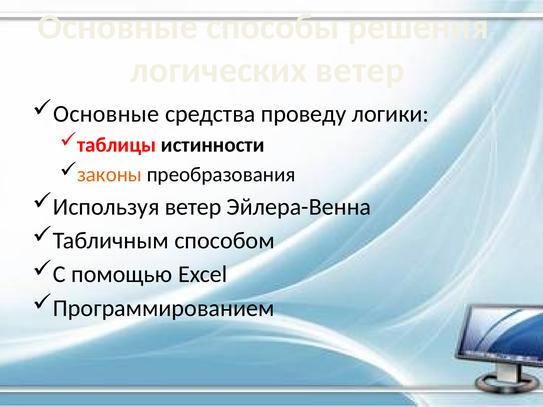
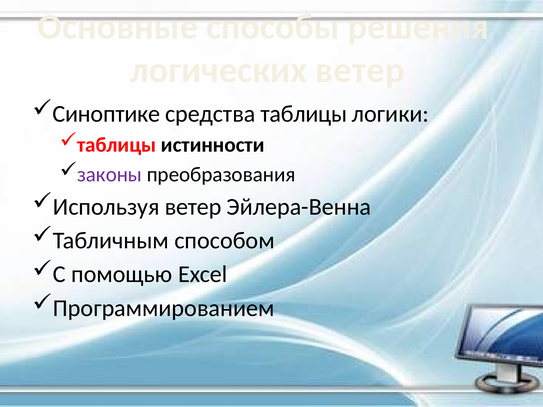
Основные at (106, 114): Основные -> Синоптике
средства проведу: проведу -> таблицы
законы colour: orange -> purple
